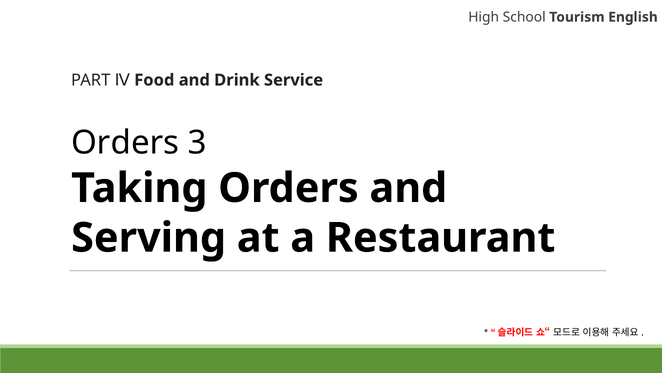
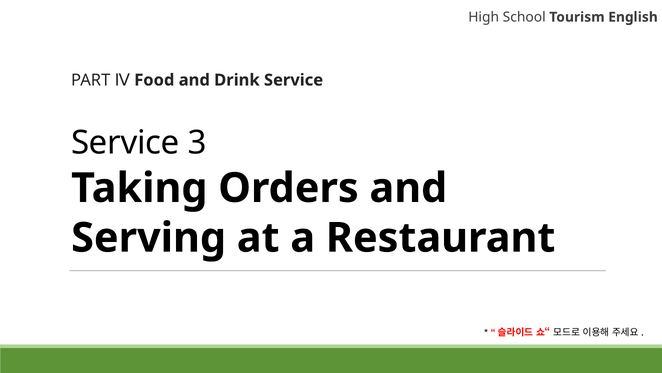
Orders at (125, 143): Orders -> Service
